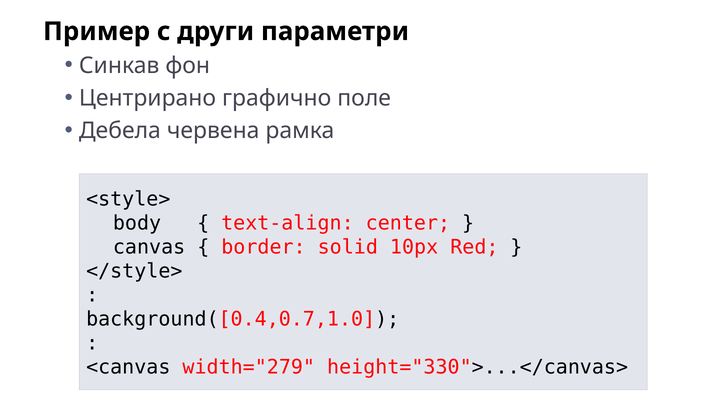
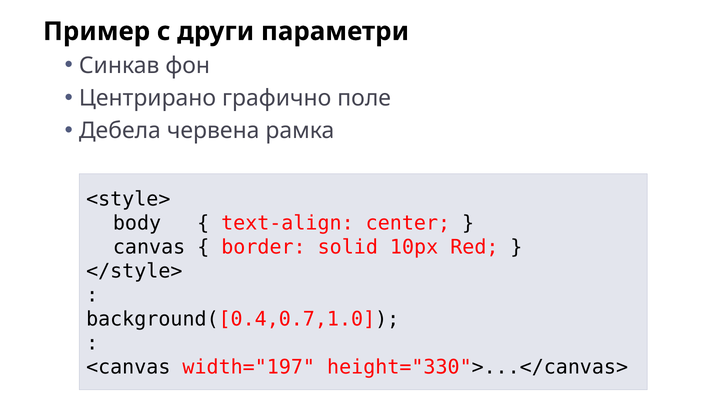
width="279: width="279 -> width="197
